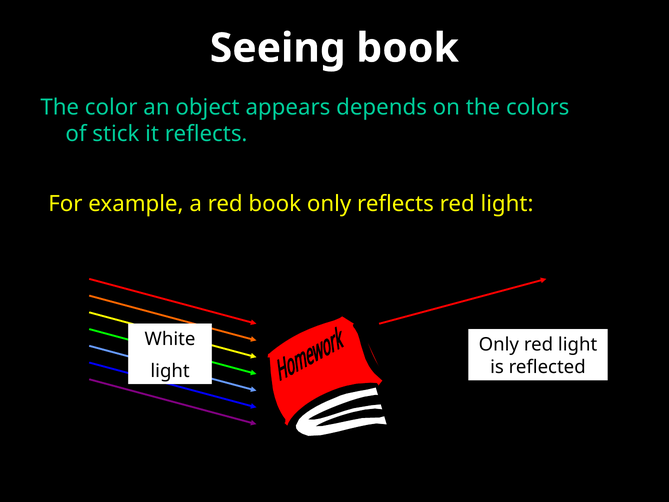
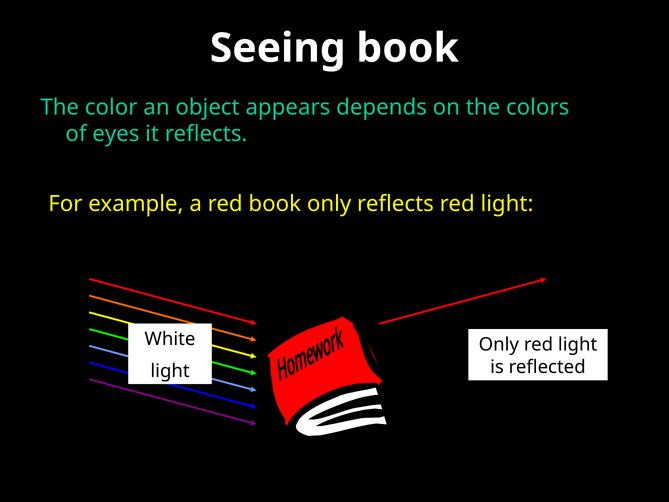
stick: stick -> eyes
